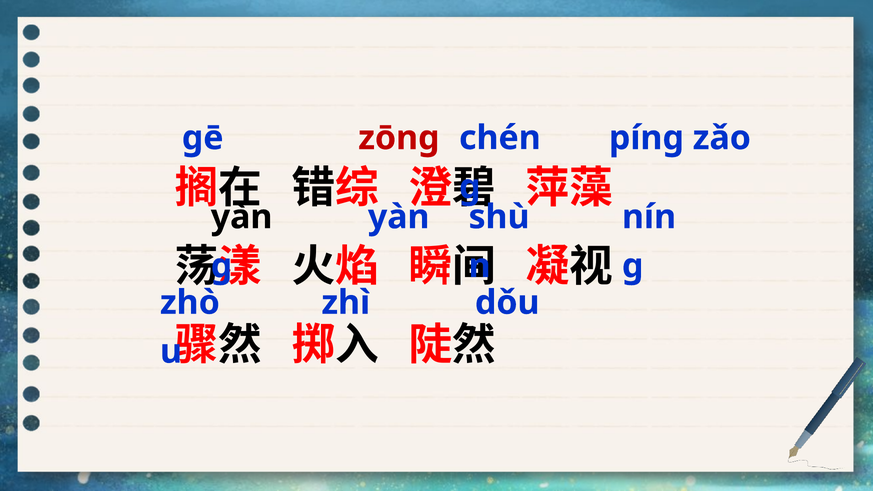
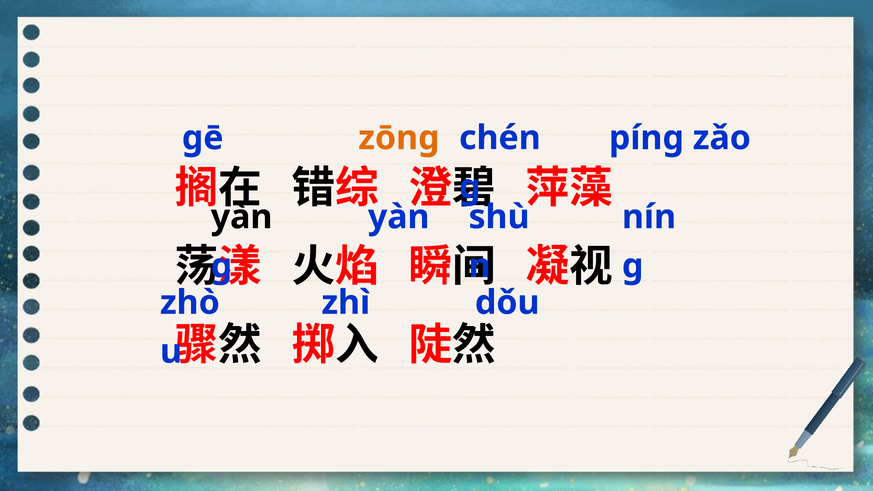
zōnɡ colour: red -> orange
